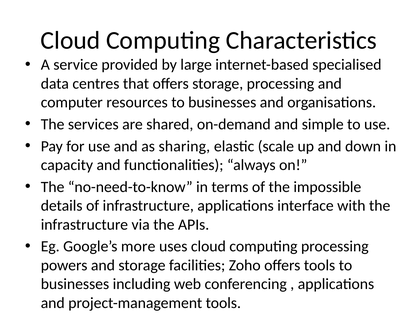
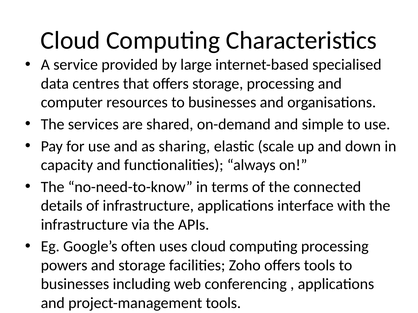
impossible: impossible -> connected
more: more -> often
